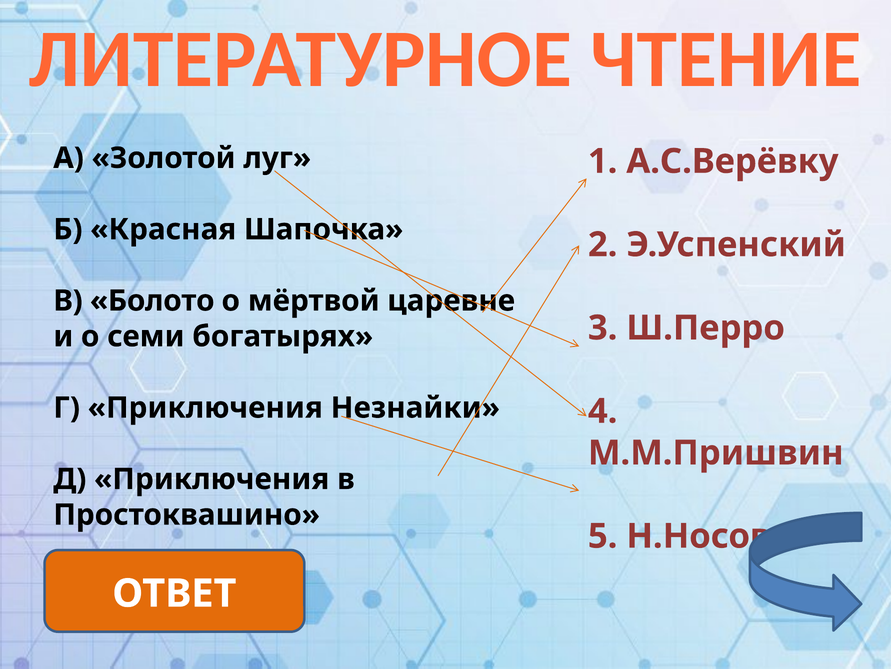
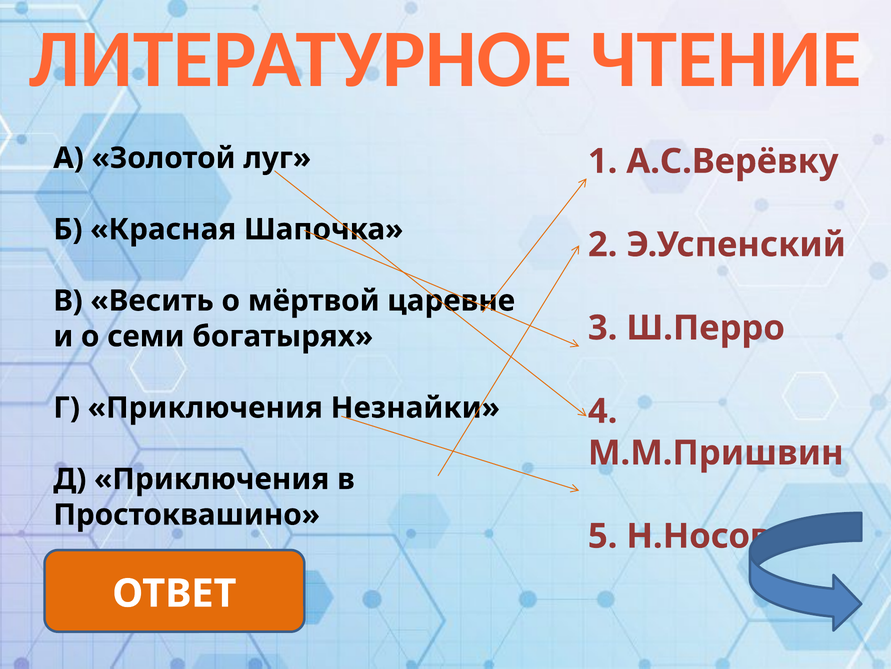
Болото: Болото -> Весить
